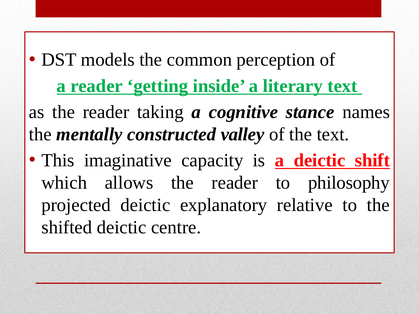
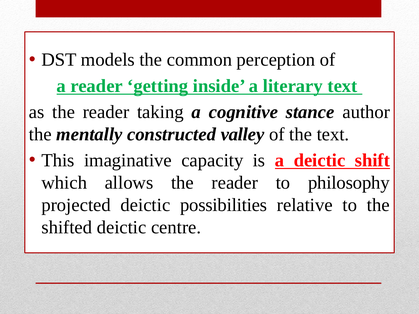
names: names -> author
explanatory: explanatory -> possibilities
